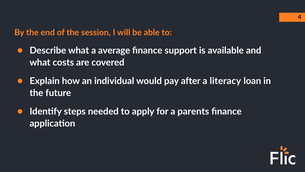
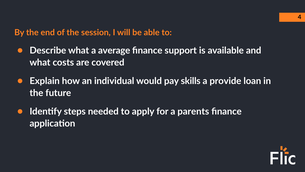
after: after -> skills
literacy: literacy -> provide
